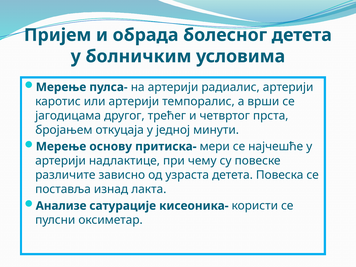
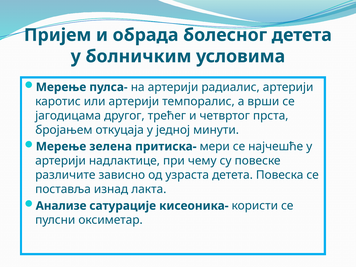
основу: основу -> зелена
